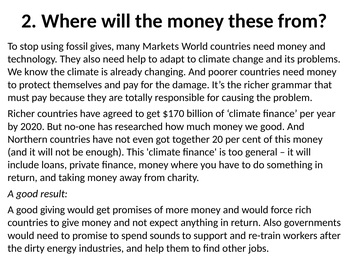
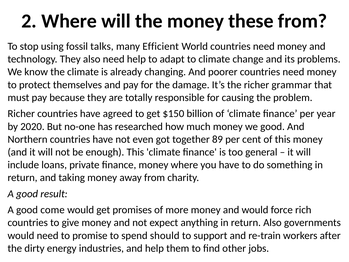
gives: gives -> talks
Markets: Markets -> Efficient
$170: $170 -> $150
20: 20 -> 89
giving: giving -> come
sounds: sounds -> should
